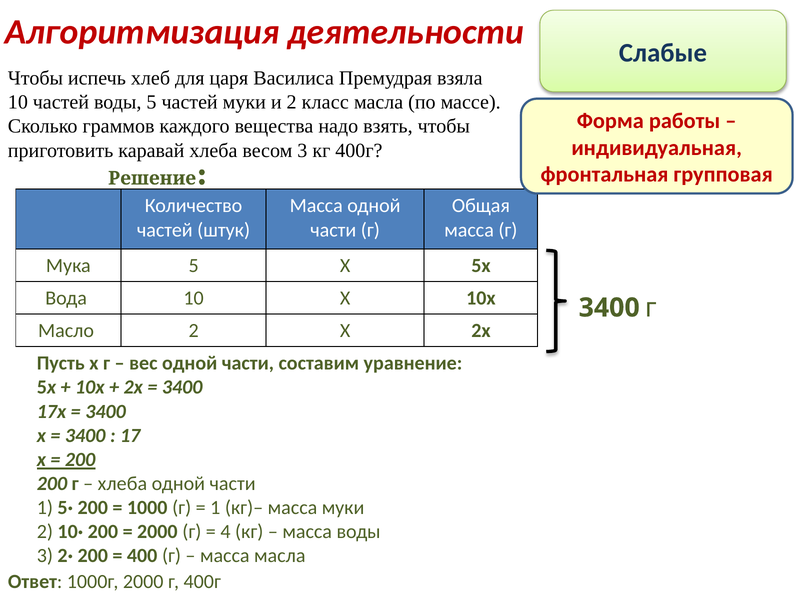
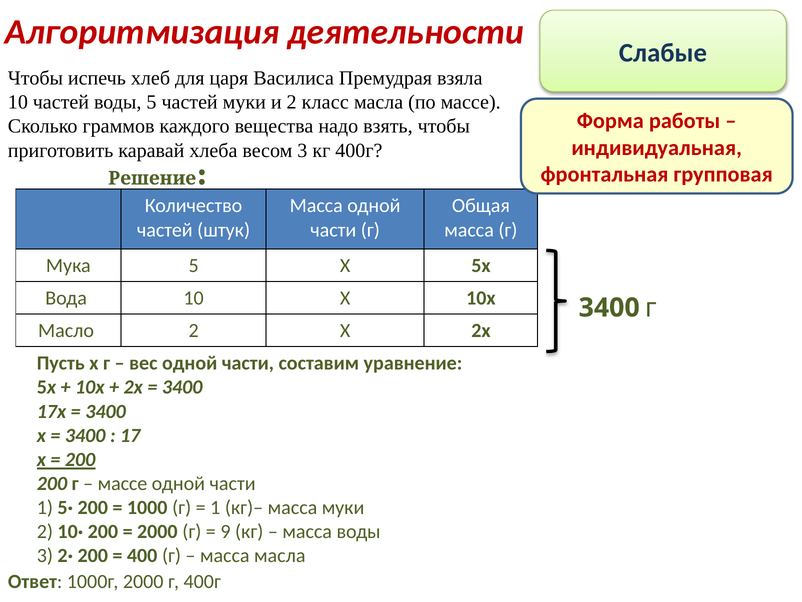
хлеба at (122, 483): хлеба -> массе
4: 4 -> 9
